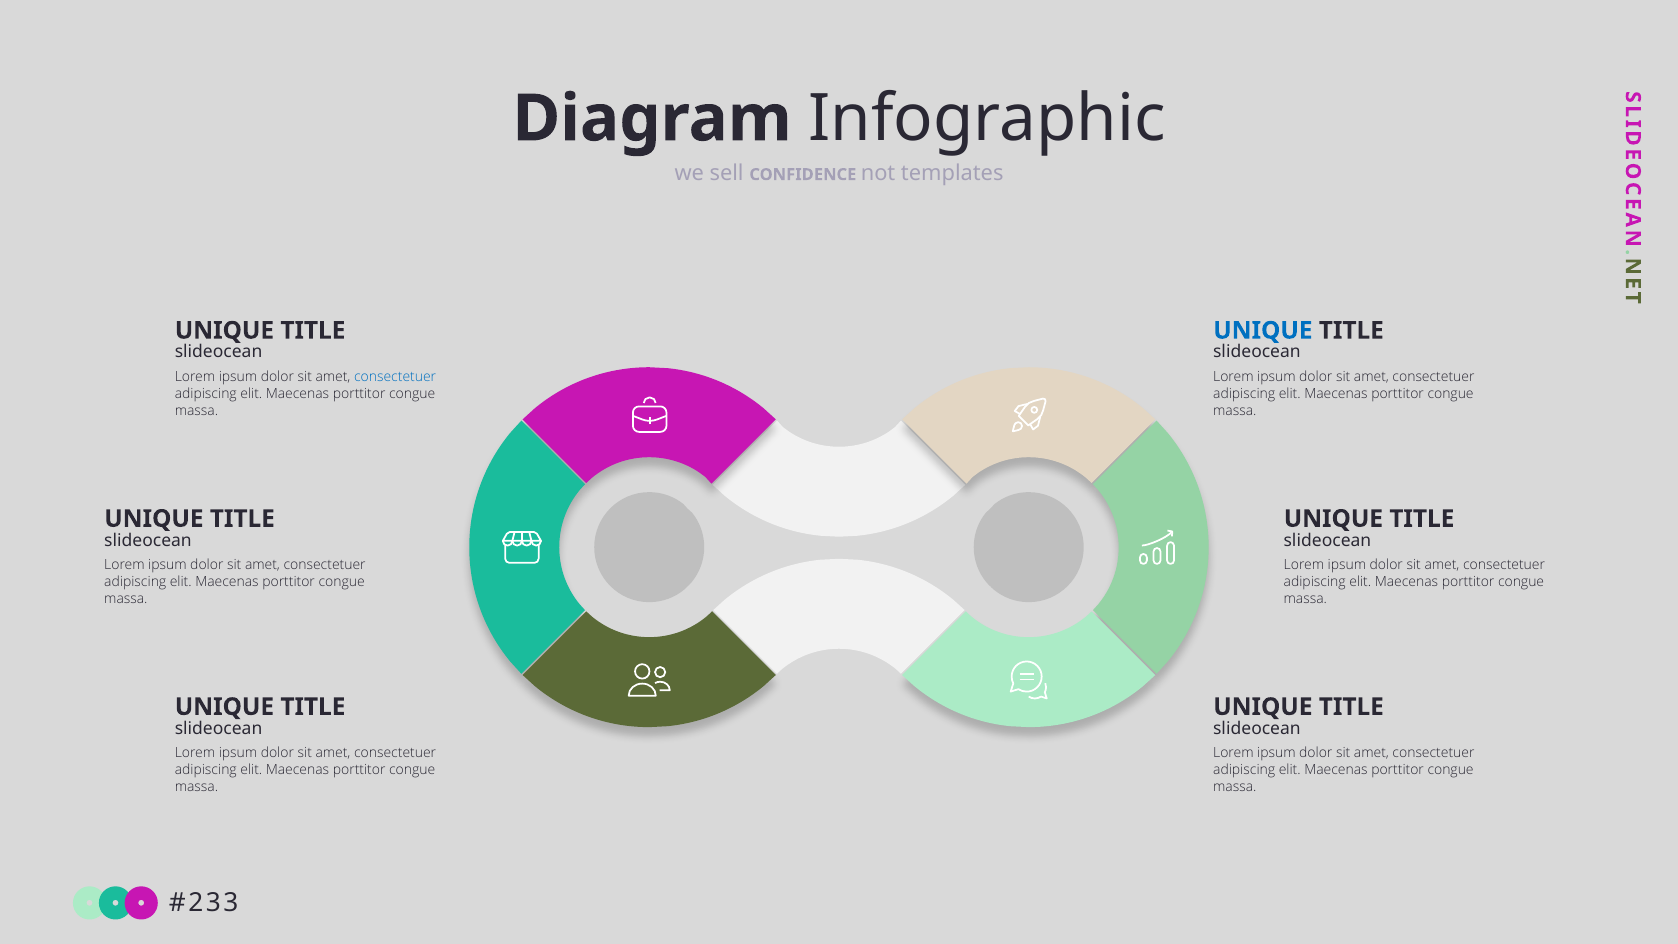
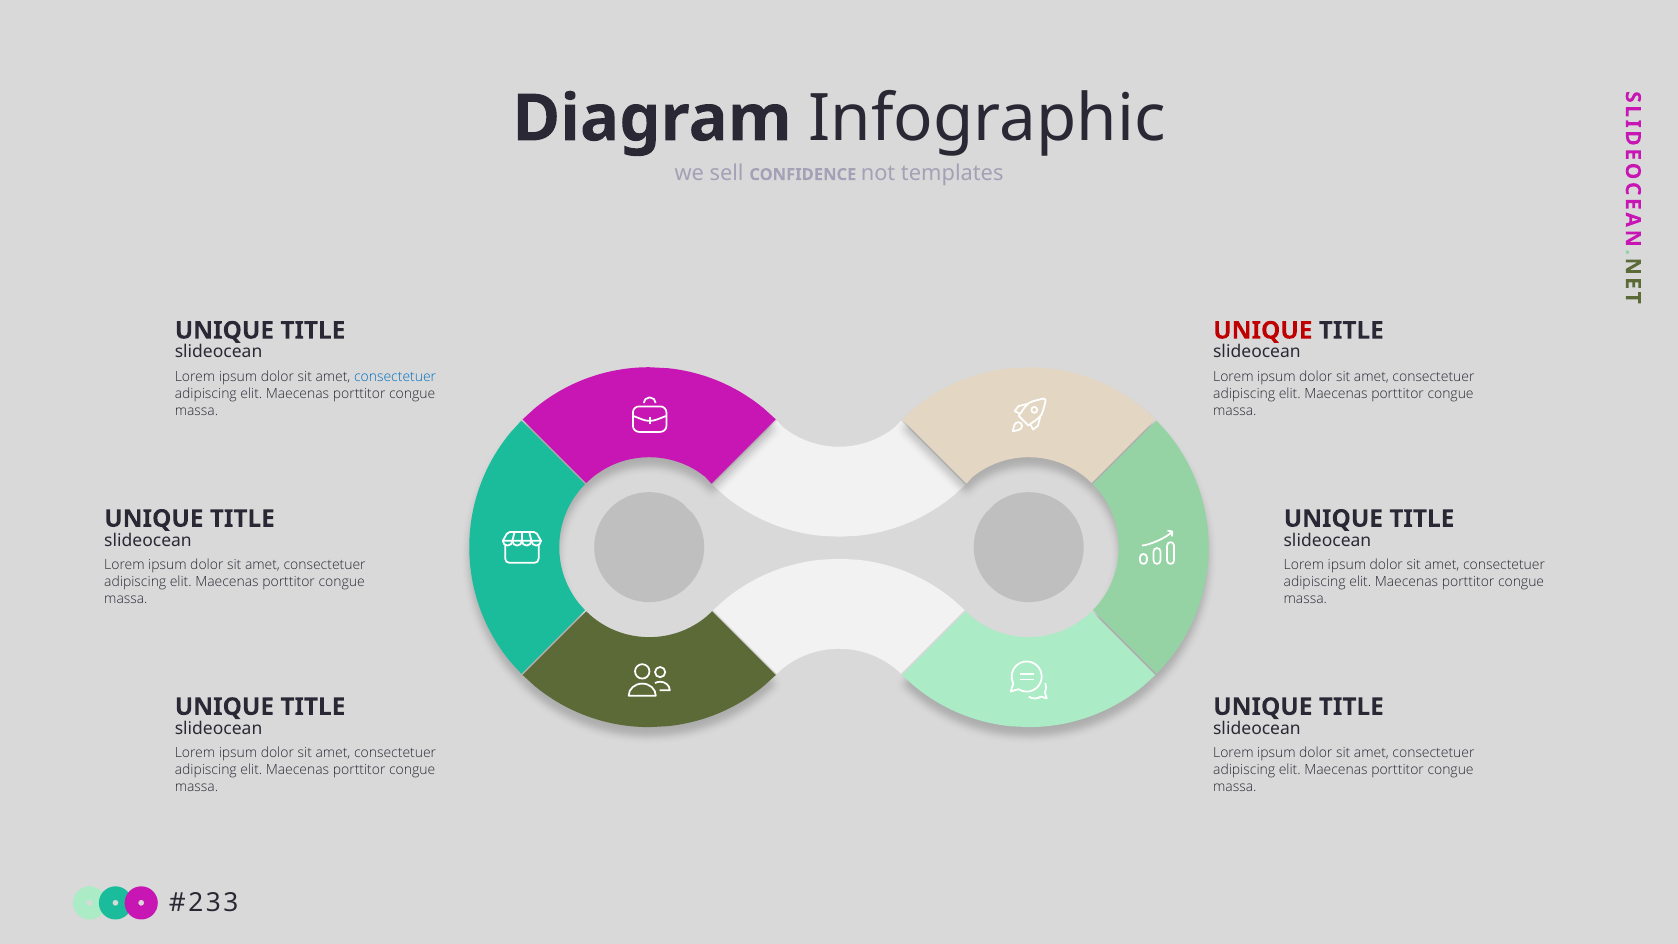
UNIQUE at (1263, 330) colour: blue -> red
